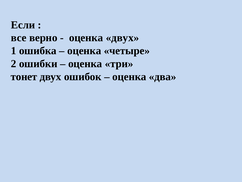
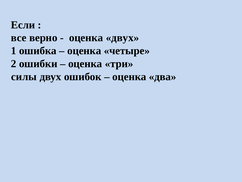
тонет: тонет -> силы
